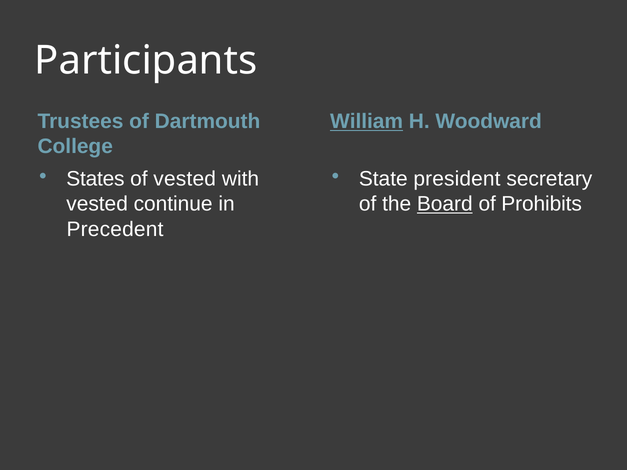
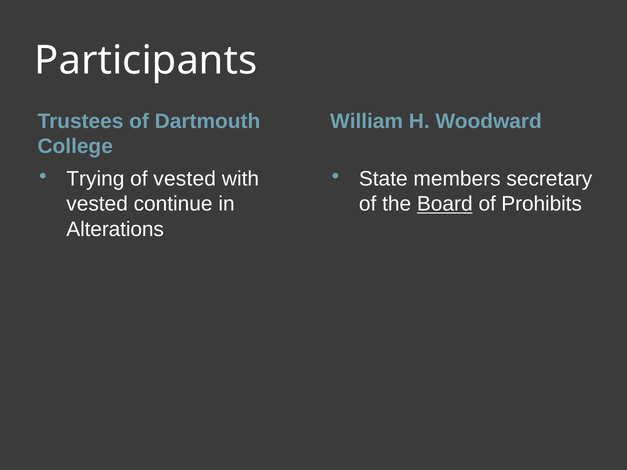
William underline: present -> none
States: States -> Trying
president: president -> members
Precedent: Precedent -> Alterations
